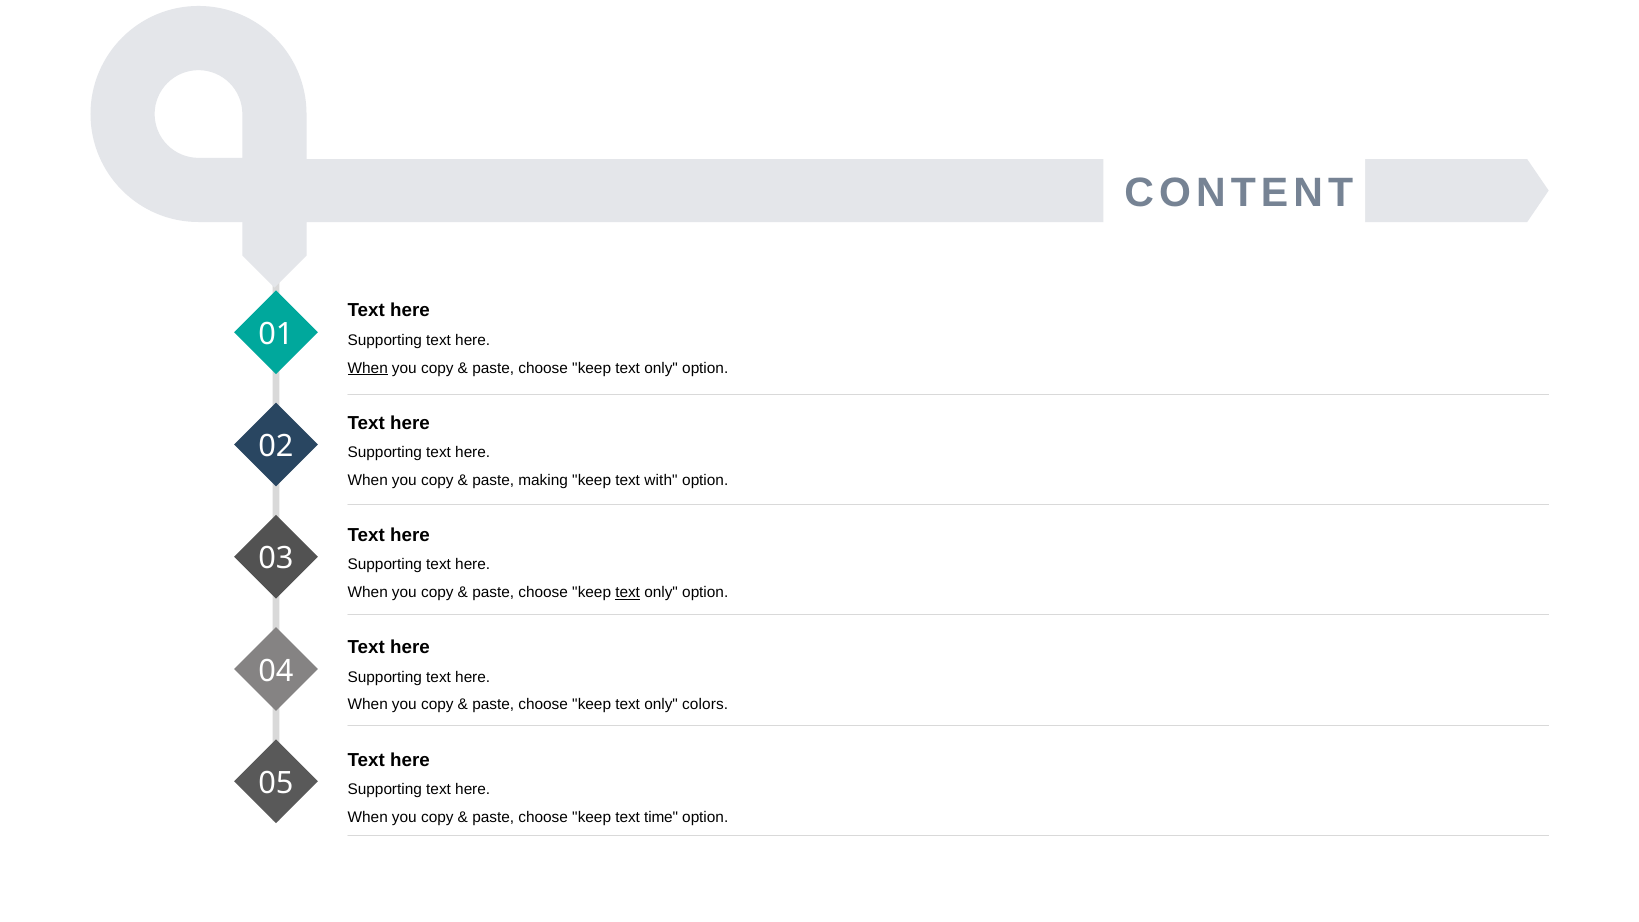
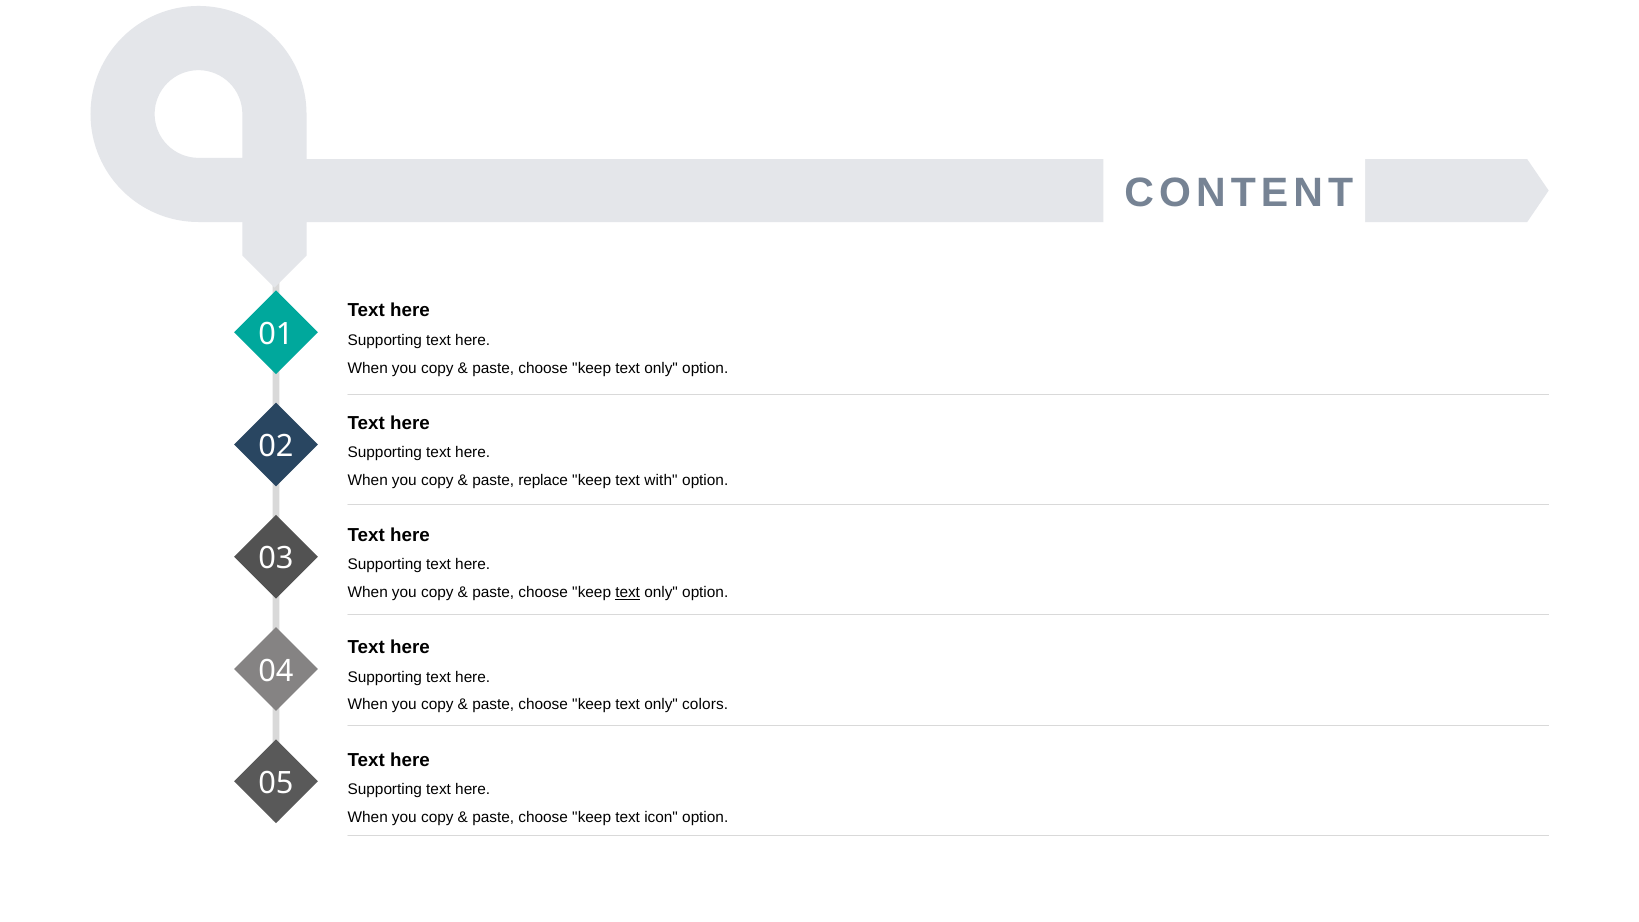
When at (368, 368) underline: present -> none
making: making -> replace
time: time -> icon
